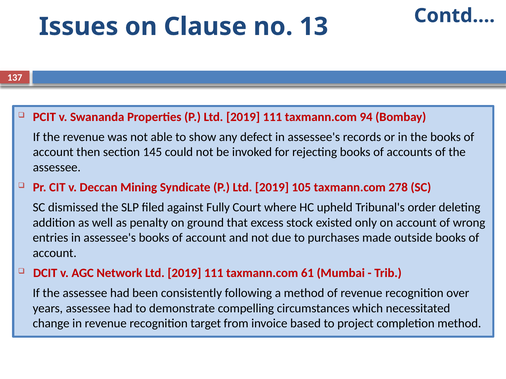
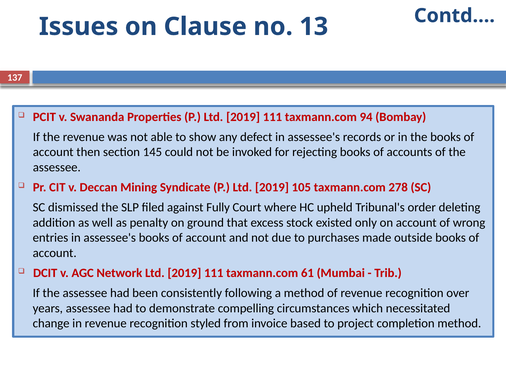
target: target -> styled
